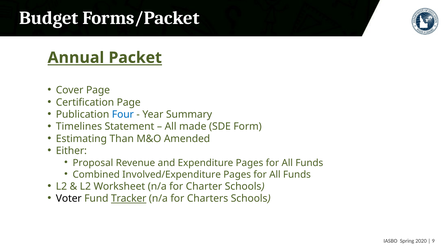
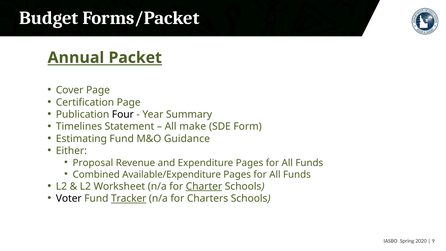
Four colour: blue -> black
made: made -> make
Estimating Than: Than -> Fund
Amended: Amended -> Guidance
Involved/Expenditure: Involved/Expenditure -> Available/Expenditure
Charter underline: none -> present
